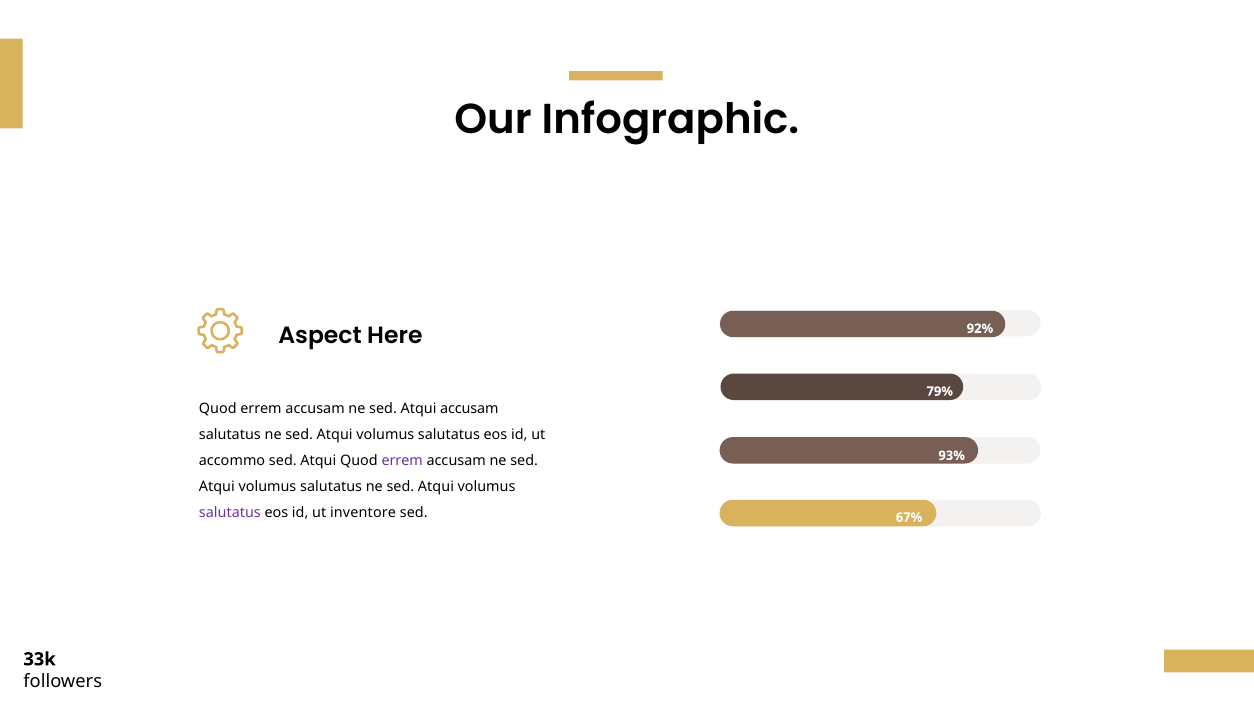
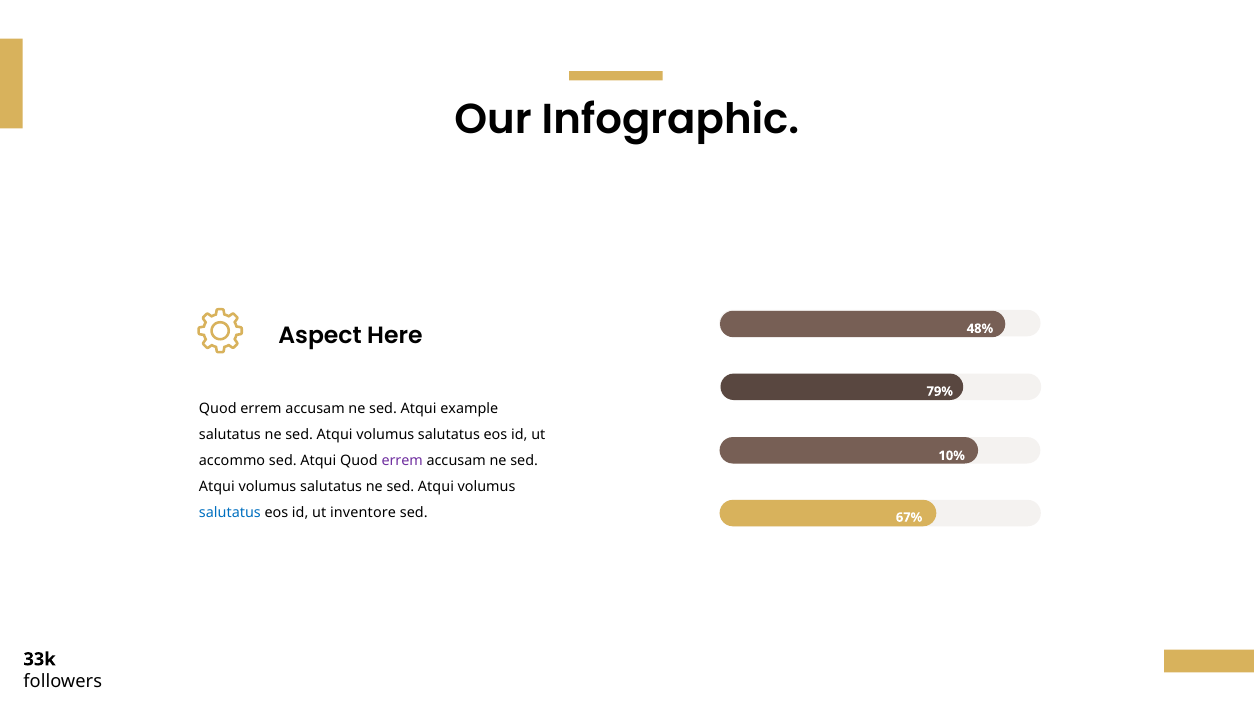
92%: 92% -> 48%
Atqui accusam: accusam -> example
93%: 93% -> 10%
salutatus at (230, 512) colour: purple -> blue
